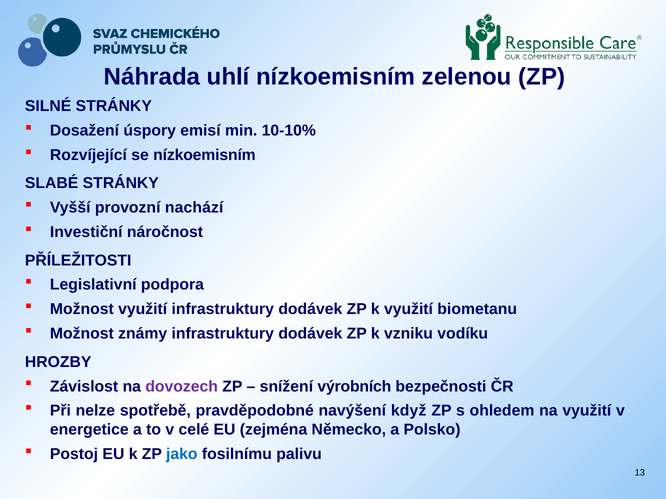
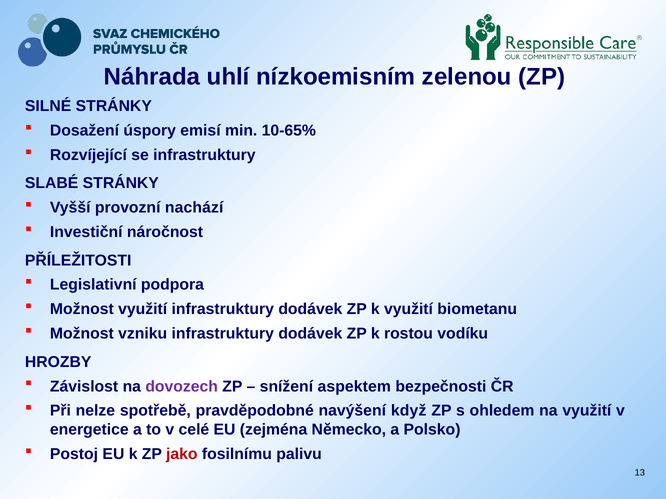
10-10%: 10-10% -> 10-65%
se nízkoemisním: nízkoemisním -> infrastruktury
známy: známy -> vzniku
vzniku: vzniku -> rostou
výrobních: výrobních -> aspektem
jako colour: blue -> red
